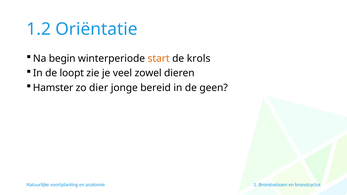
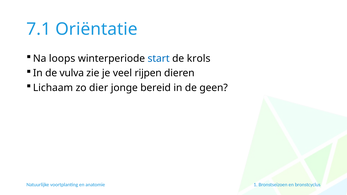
1.2: 1.2 -> 7.1
begin: begin -> loops
start colour: orange -> blue
loopt: loopt -> vulva
zowel: zowel -> rijpen
Hamster: Hamster -> Lichaam
